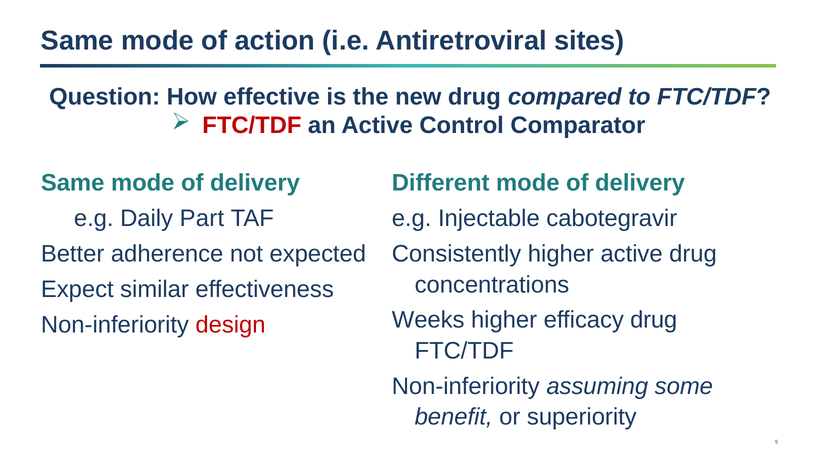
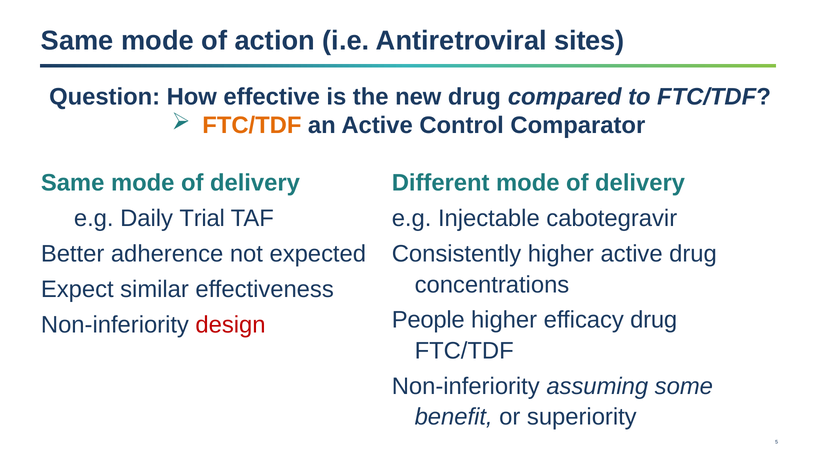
FTC/TDF at (252, 125) colour: red -> orange
Part: Part -> Trial
Weeks: Weeks -> People
